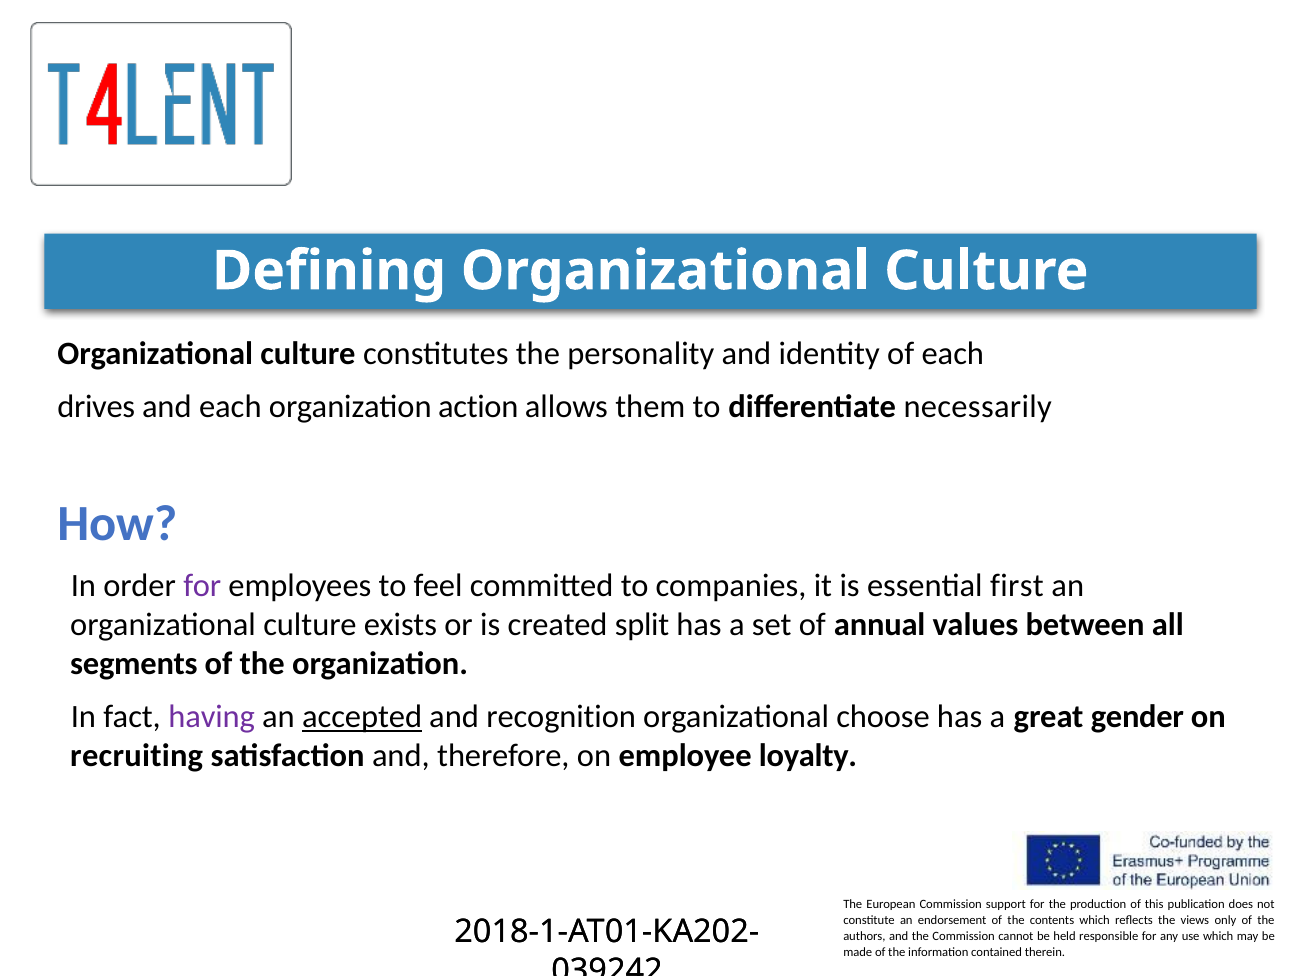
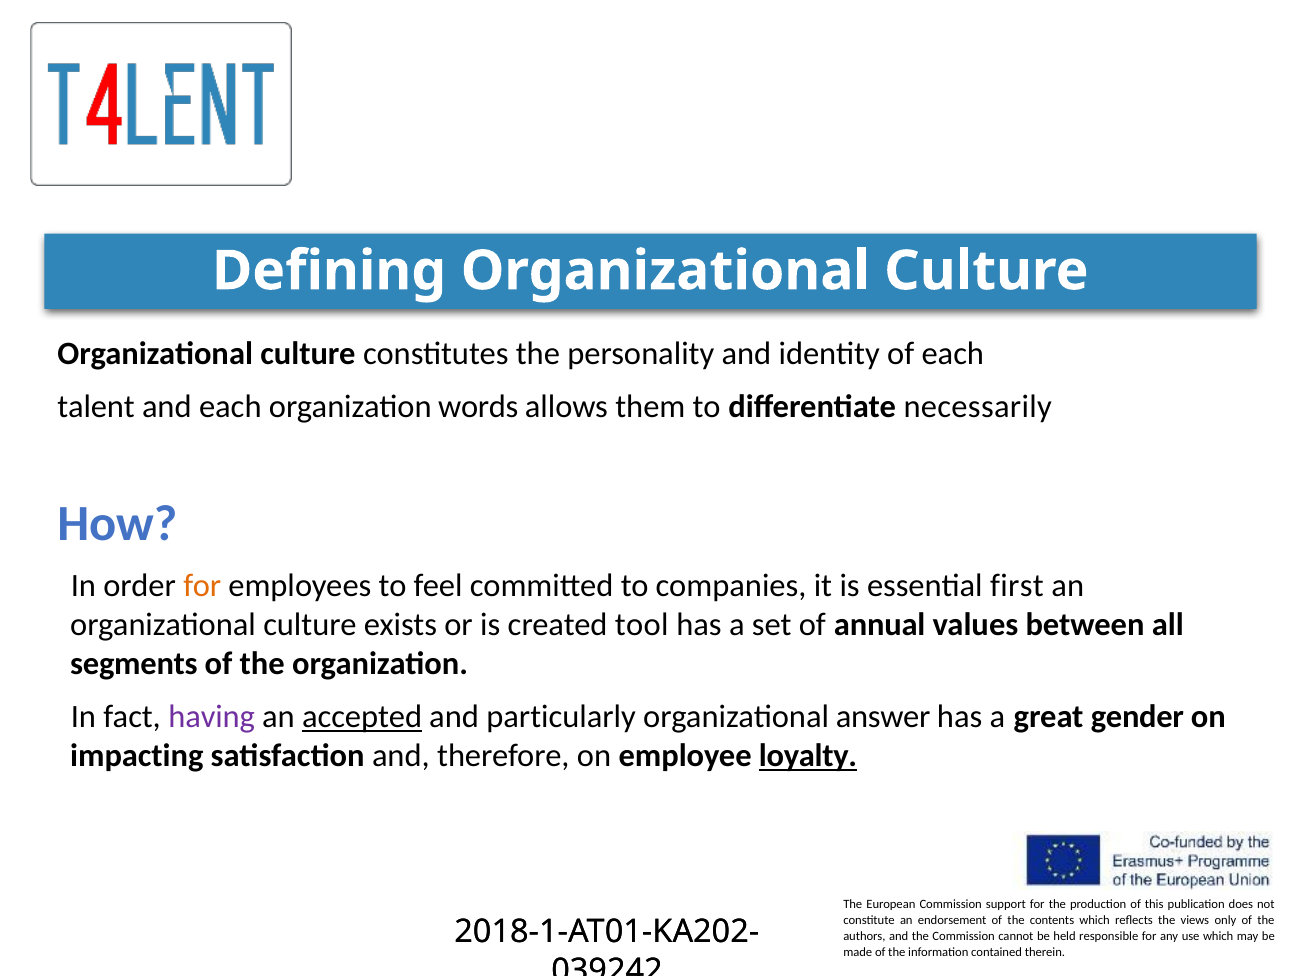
drives: drives -> talent
action: action -> words
for at (202, 586) colour: purple -> orange
split: split -> tool
recognition: recognition -> particularly
choose: choose -> answer
recruiting: recruiting -> impacting
loyalty underline: none -> present
